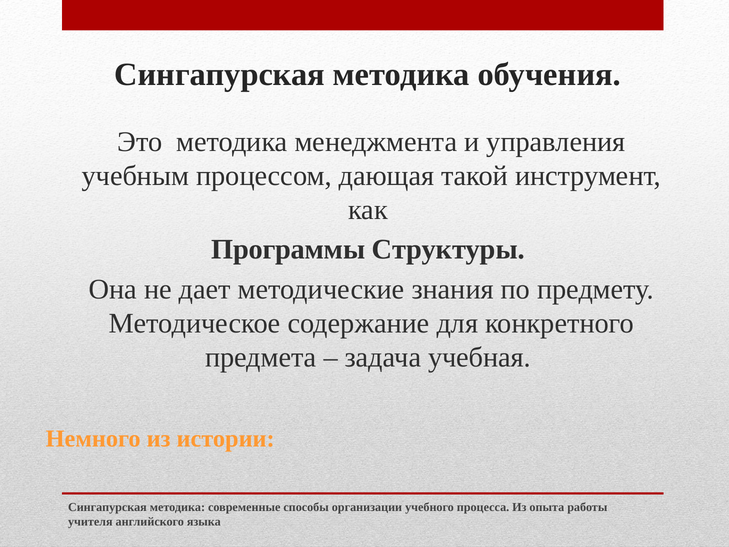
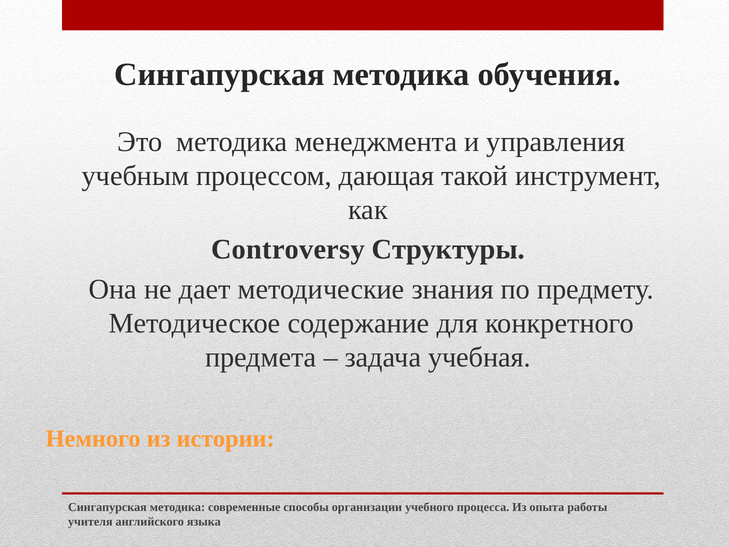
Программы: Программы -> Controversy
